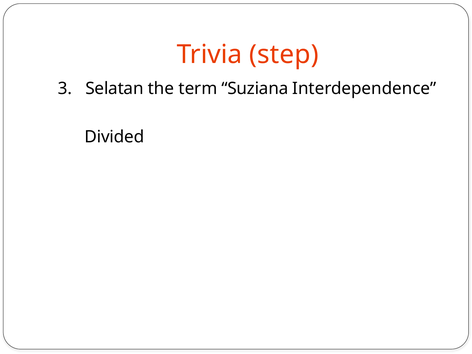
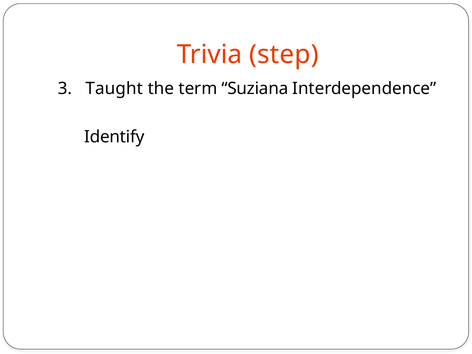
Selatan: Selatan -> Taught
Divided: Divided -> Identify
